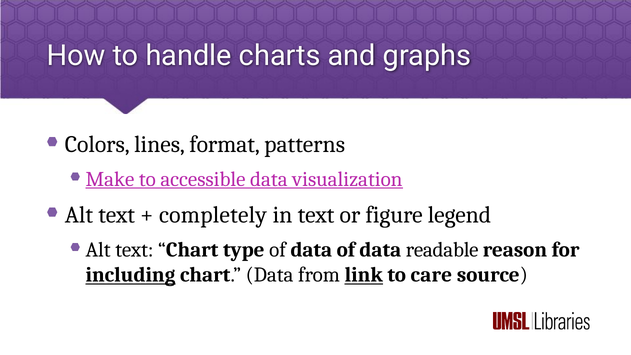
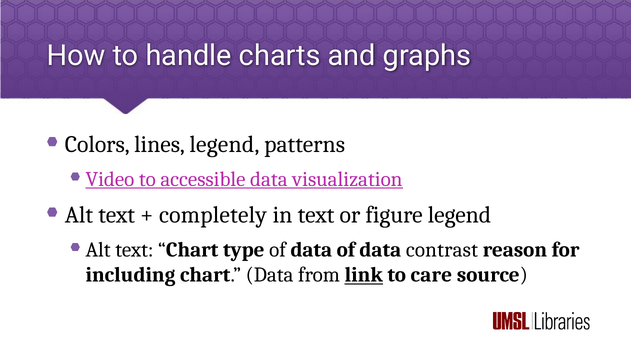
lines format: format -> legend
Make: Make -> Video
readable: readable -> contrast
including underline: present -> none
